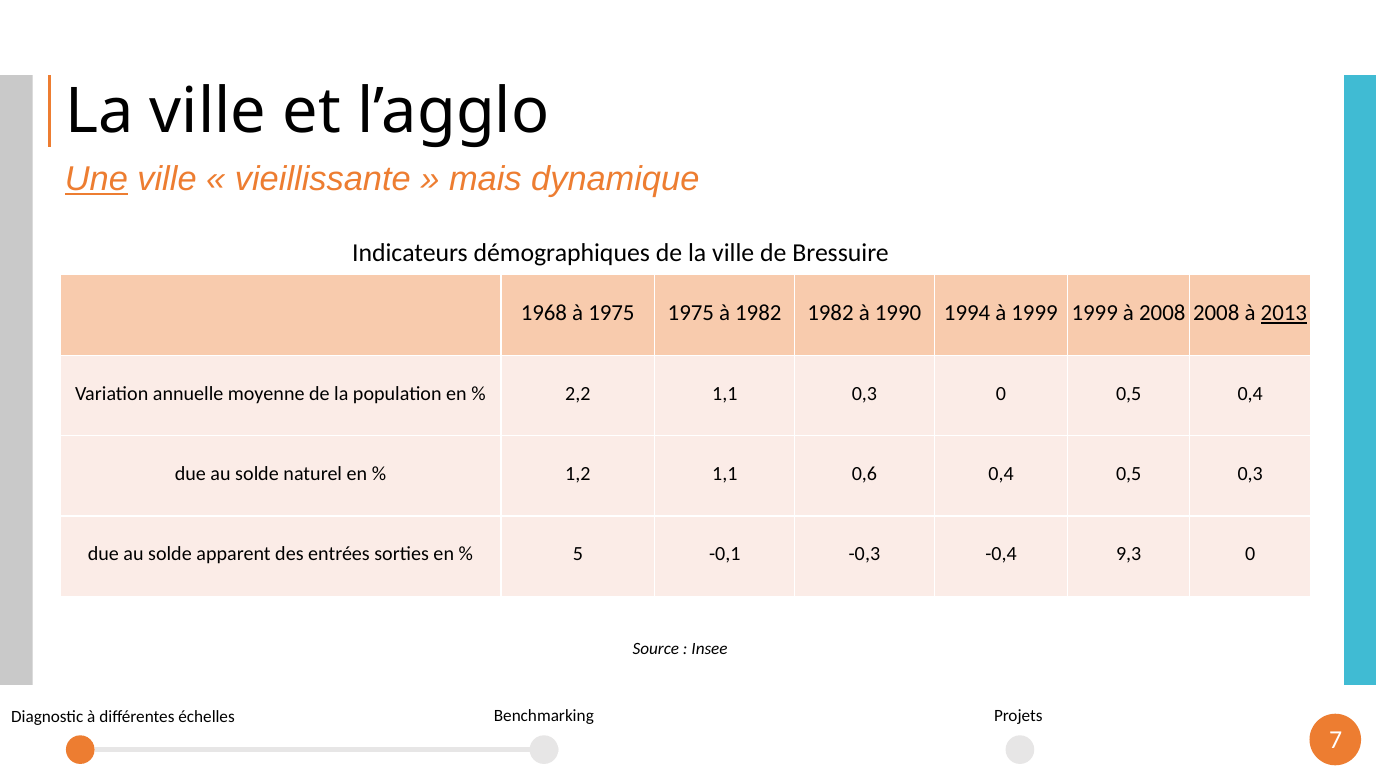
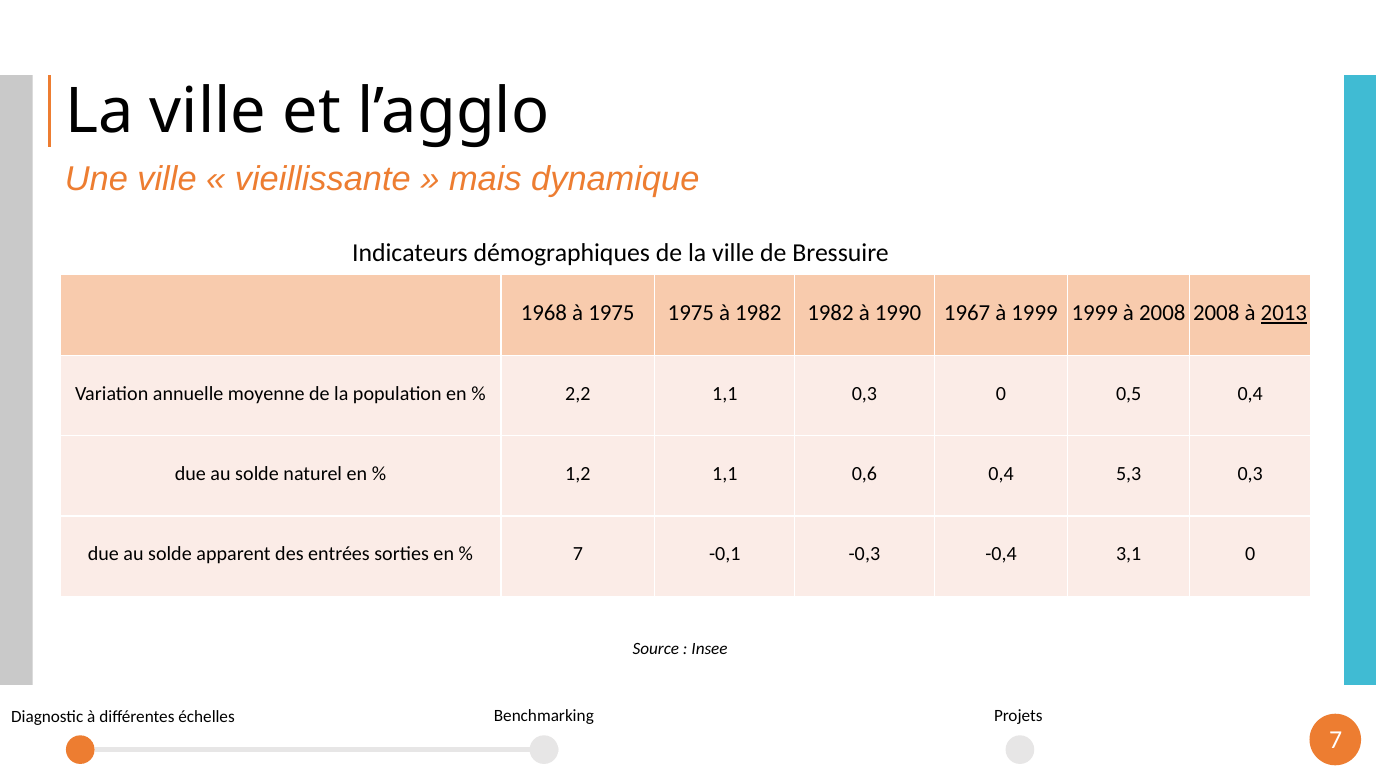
Une underline: present -> none
1994: 1994 -> 1967
0,4 0,5: 0,5 -> 5,3
5 at (578, 554): 5 -> 7
9,3: 9,3 -> 3,1
